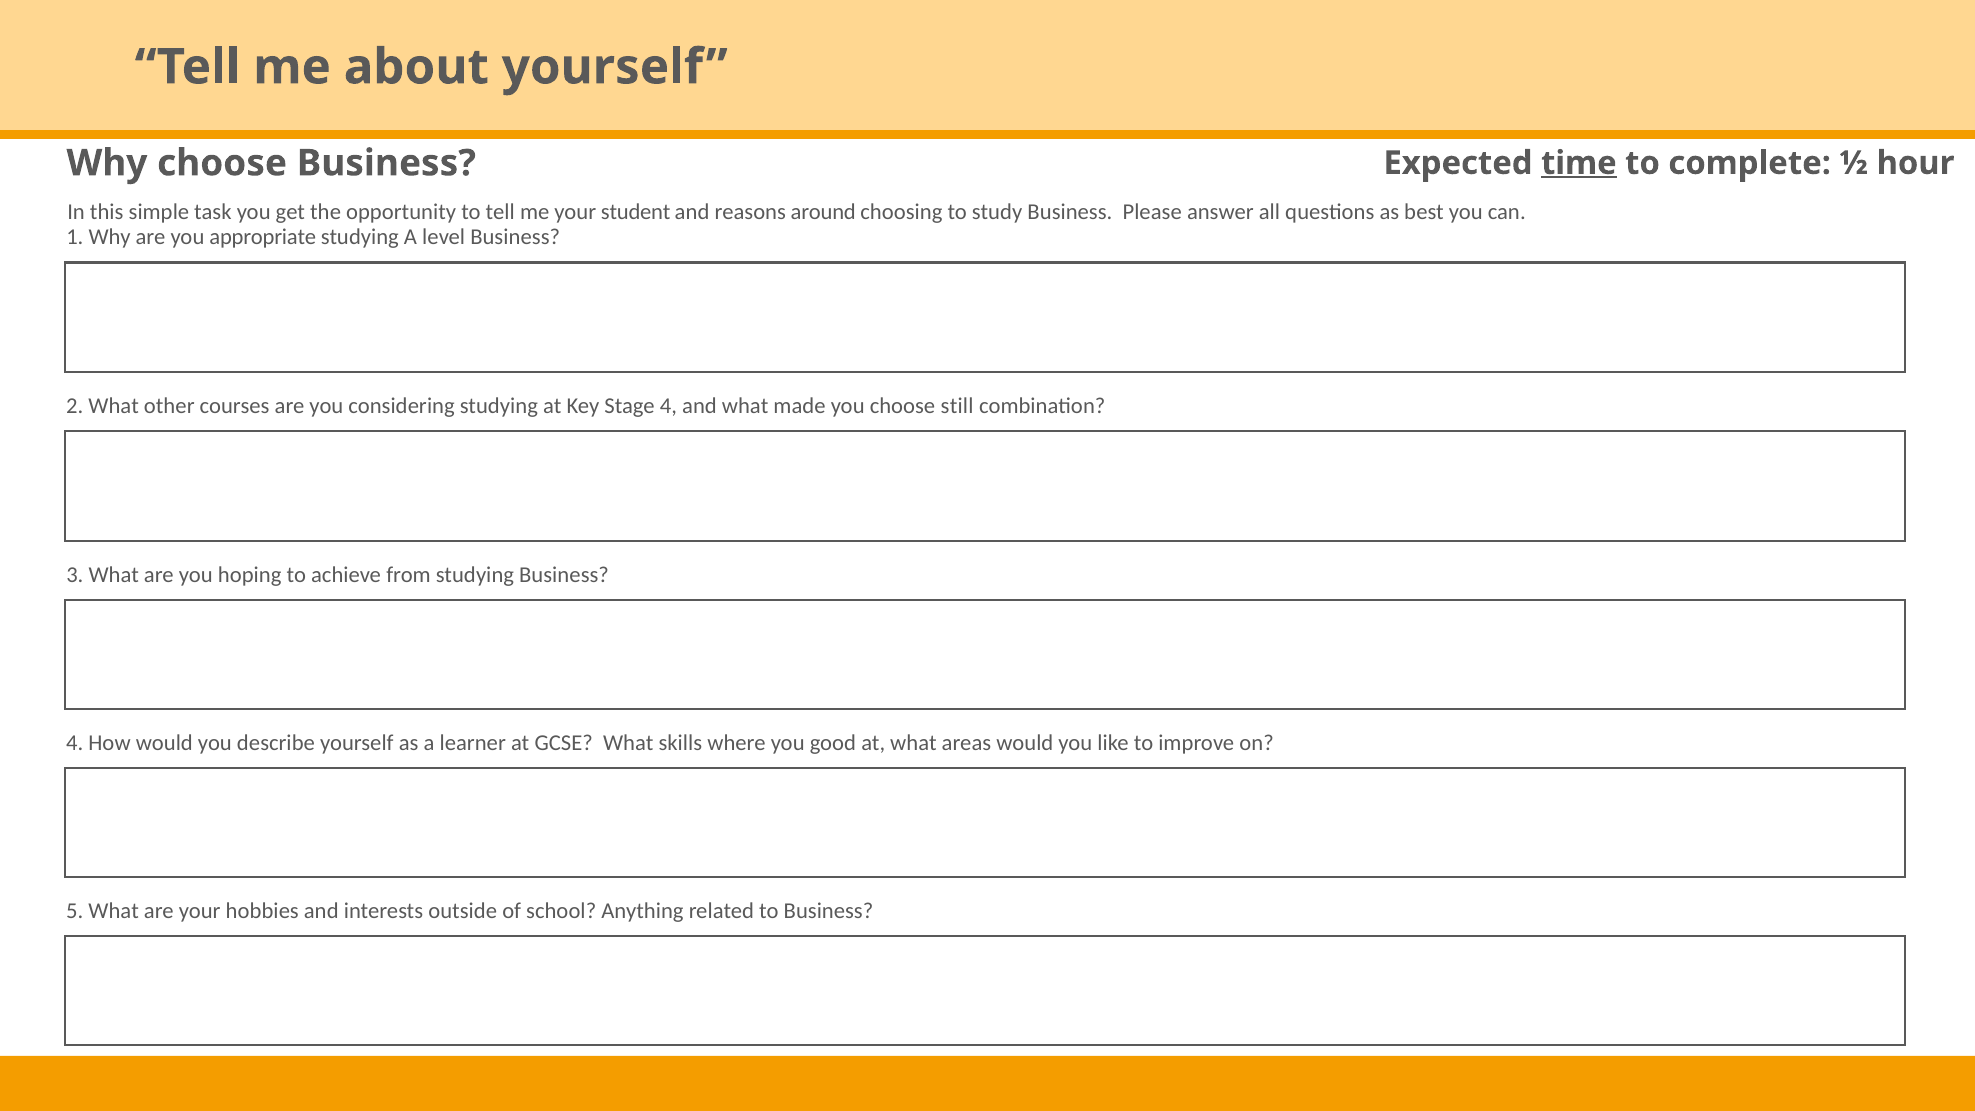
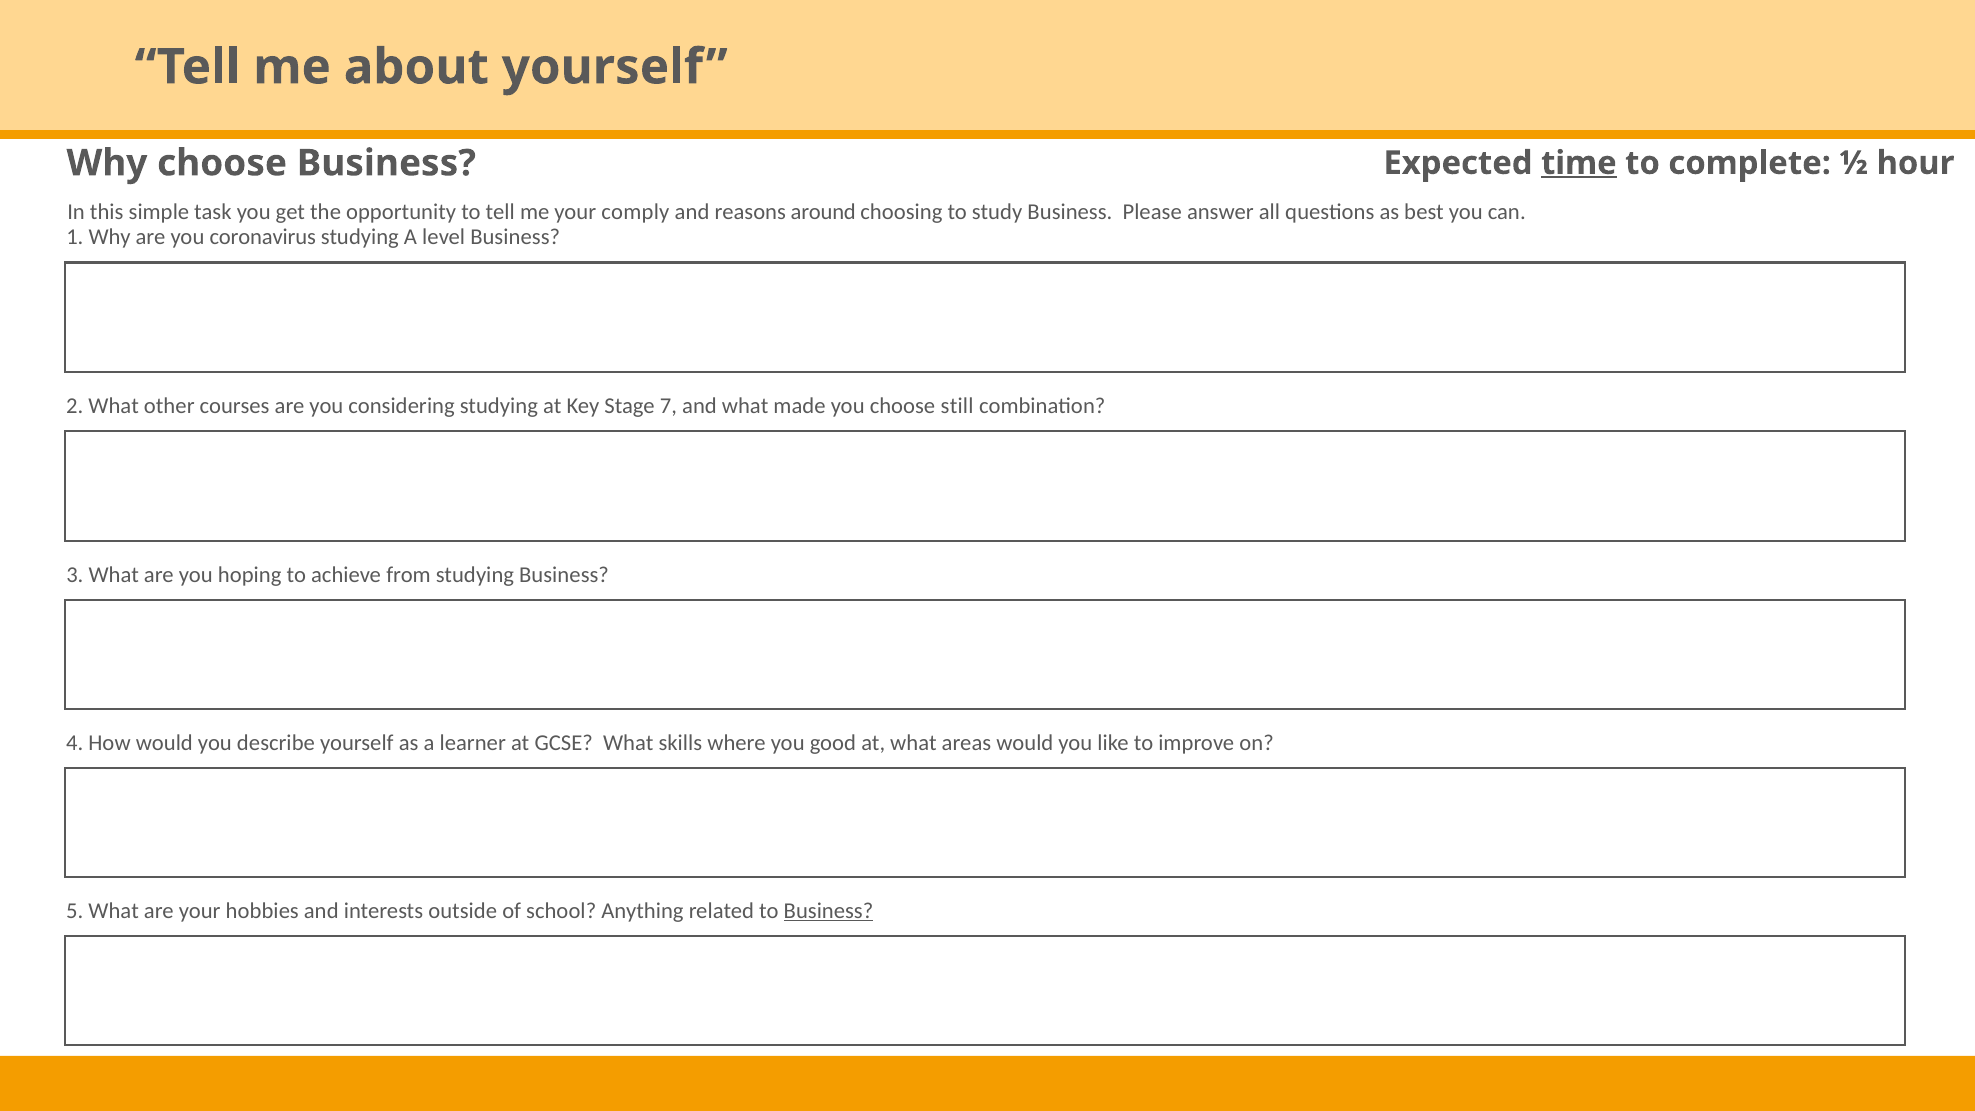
student: student -> comply
appropriate: appropriate -> coronavirus
Stage 4: 4 -> 7
Business at (829, 911) underline: none -> present
